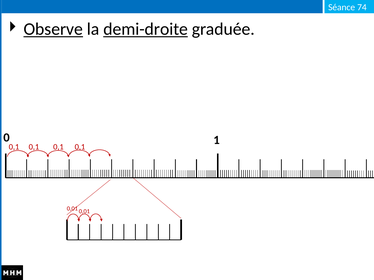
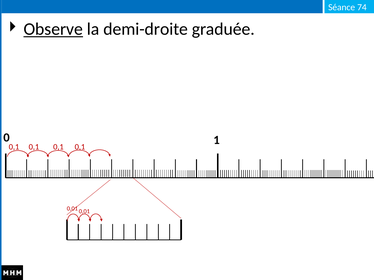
demi-droite underline: present -> none
